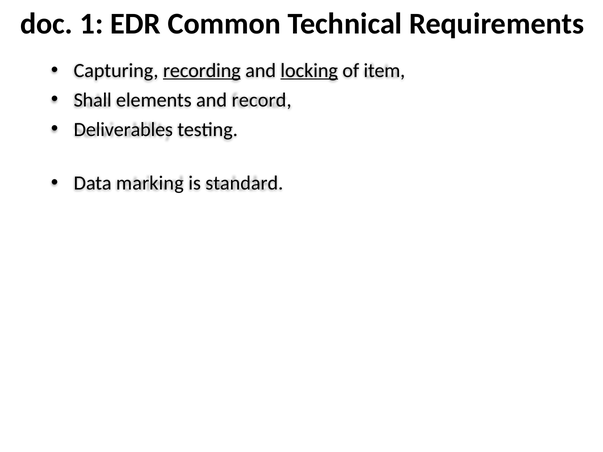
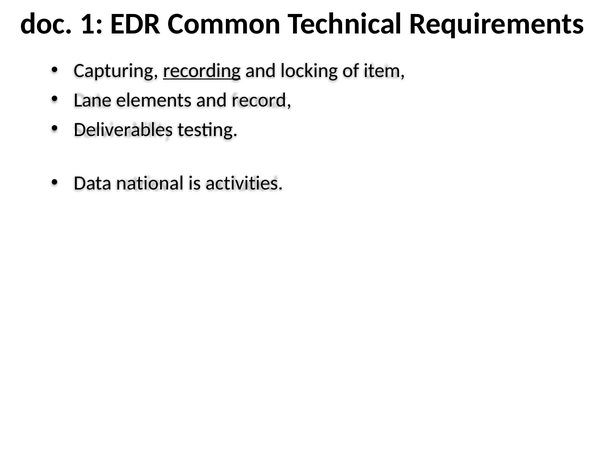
locking underline: present -> none
Shall: Shall -> Lane
marking: marking -> national
standard: standard -> activities
